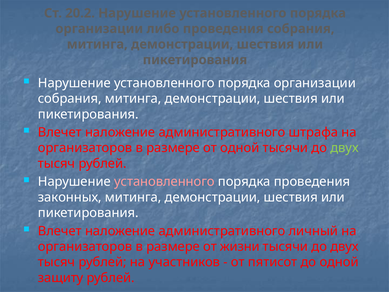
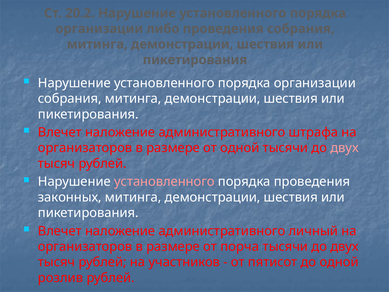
двух at (344, 148) colour: light green -> pink
жизни: жизни -> порча
защиту: защиту -> розлив
